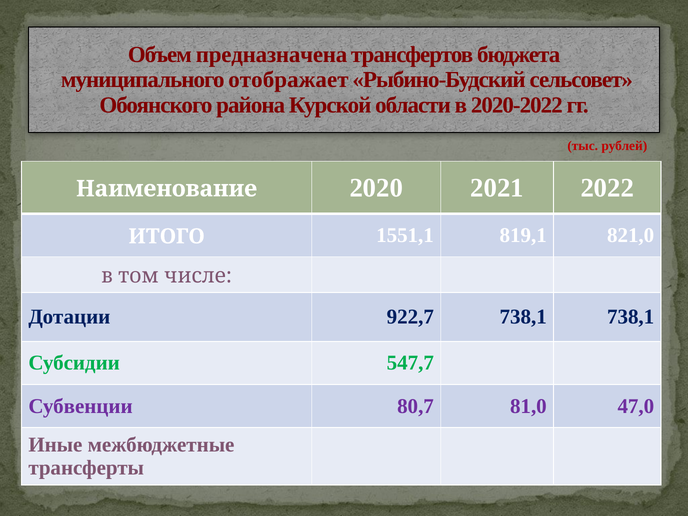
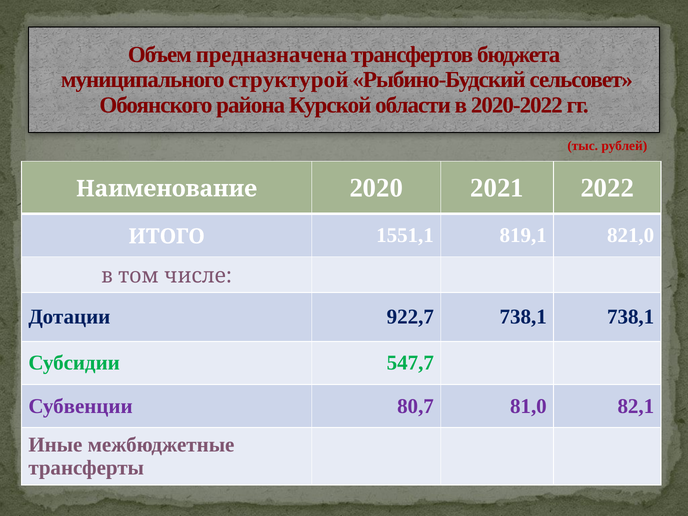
отображает: отображает -> структурой
47,0: 47,0 -> 82,1
